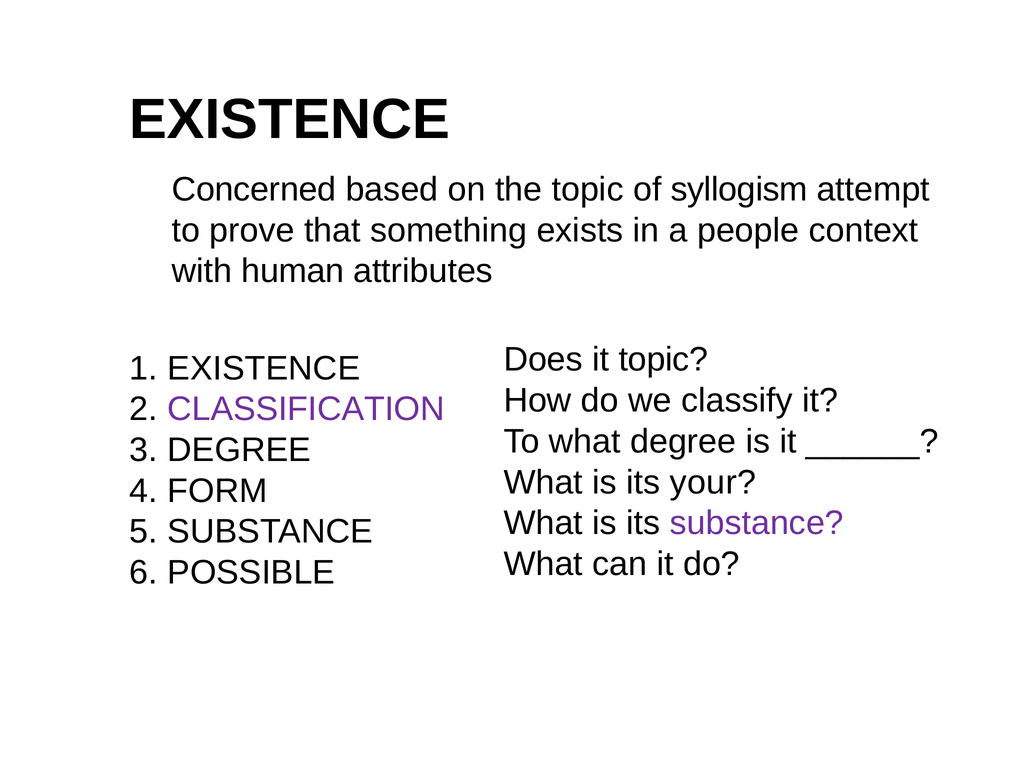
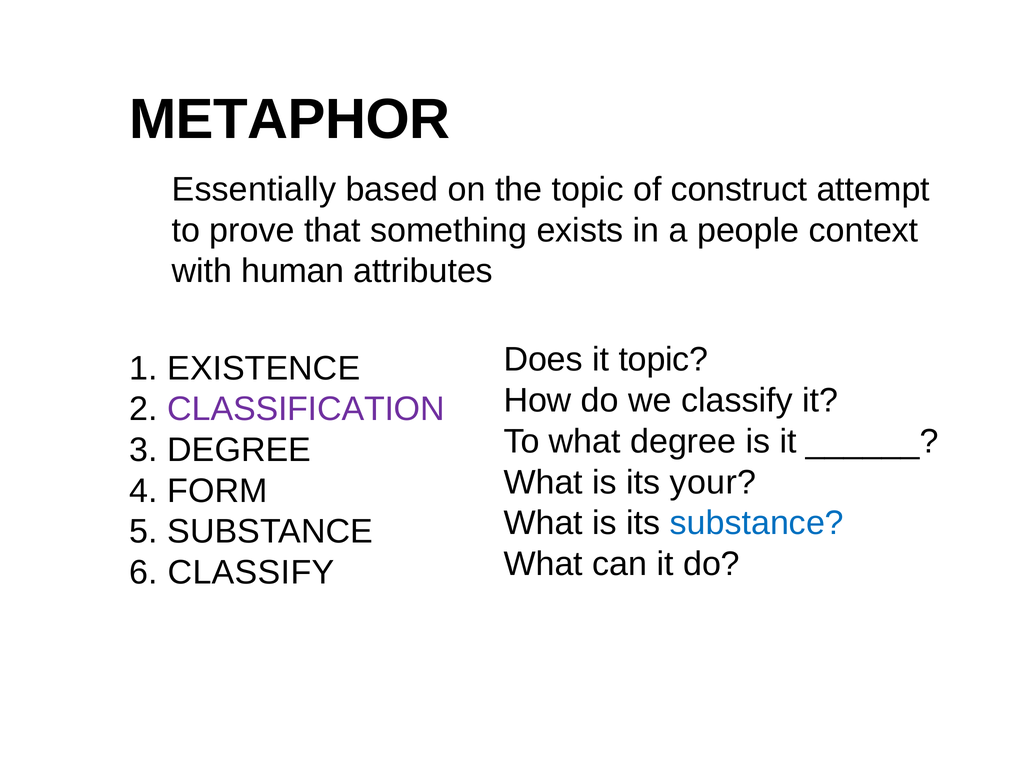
EXISTENCE at (290, 120): EXISTENCE -> METAPHOR
Concerned: Concerned -> Essentially
syllogism: syllogism -> construct
substance at (757, 523) colour: purple -> blue
POSSIBLE at (251, 572): POSSIBLE -> CLASSIFY
